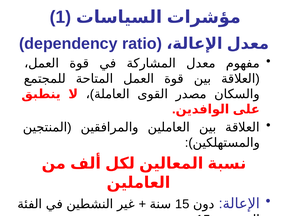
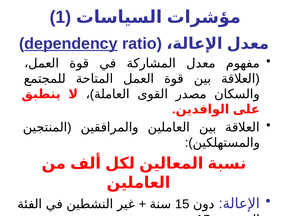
dependency underline: none -> present
